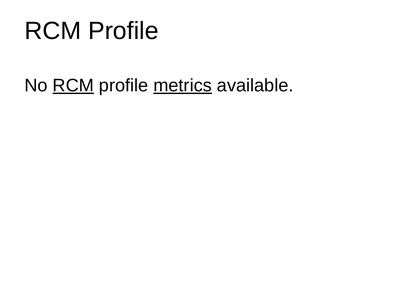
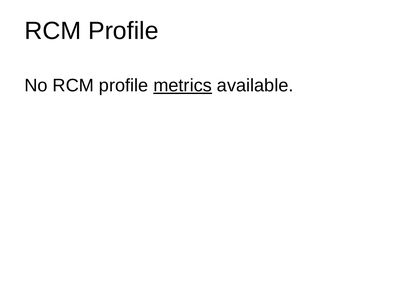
RCM at (73, 86) underline: present -> none
